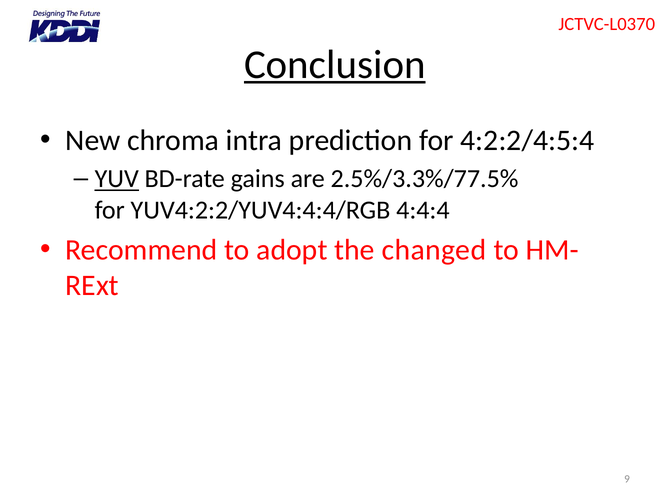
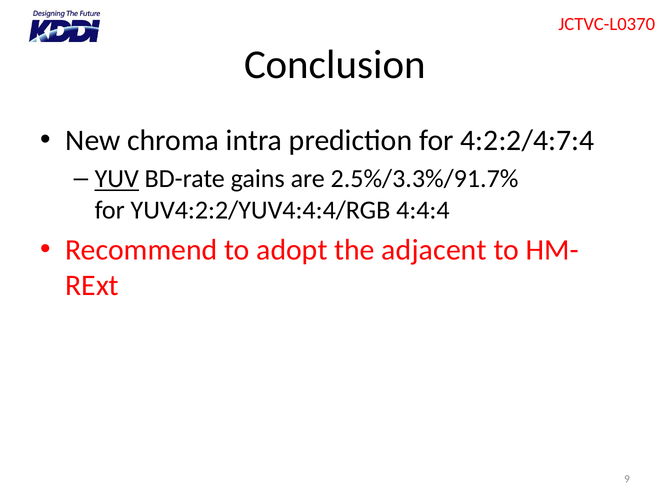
Conclusion underline: present -> none
4:2:2/4:5:4: 4:2:2/4:5:4 -> 4:2:2/4:7:4
2.5%/3.3%/77.5%: 2.5%/3.3%/77.5% -> 2.5%/3.3%/91.7%
changed: changed -> adjacent
